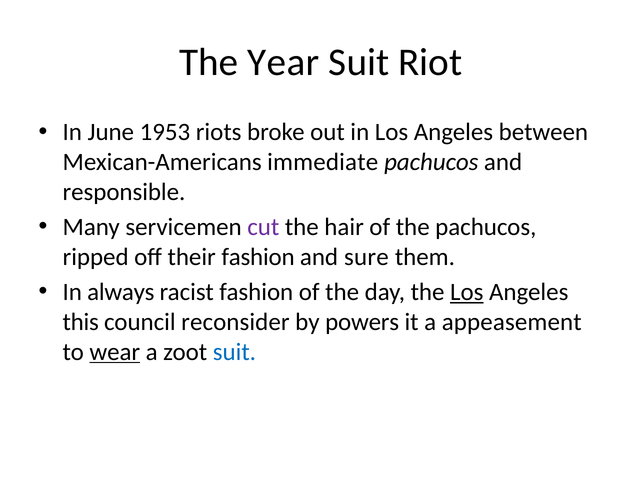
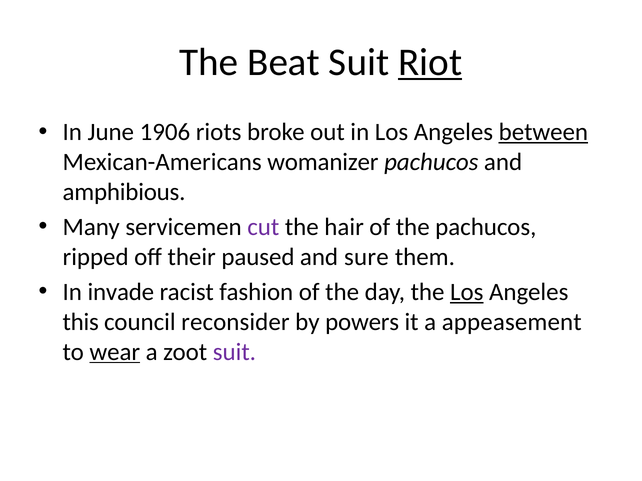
Year: Year -> Beat
Riot underline: none -> present
1953: 1953 -> 1906
between underline: none -> present
immediate: immediate -> womanizer
responsible: responsible -> amphibious
their fashion: fashion -> paused
always: always -> invade
suit at (234, 352) colour: blue -> purple
